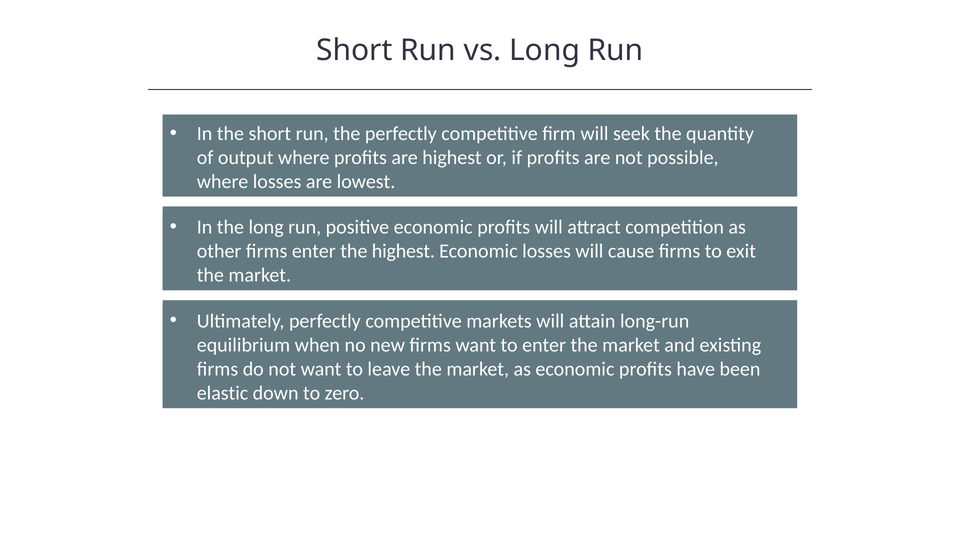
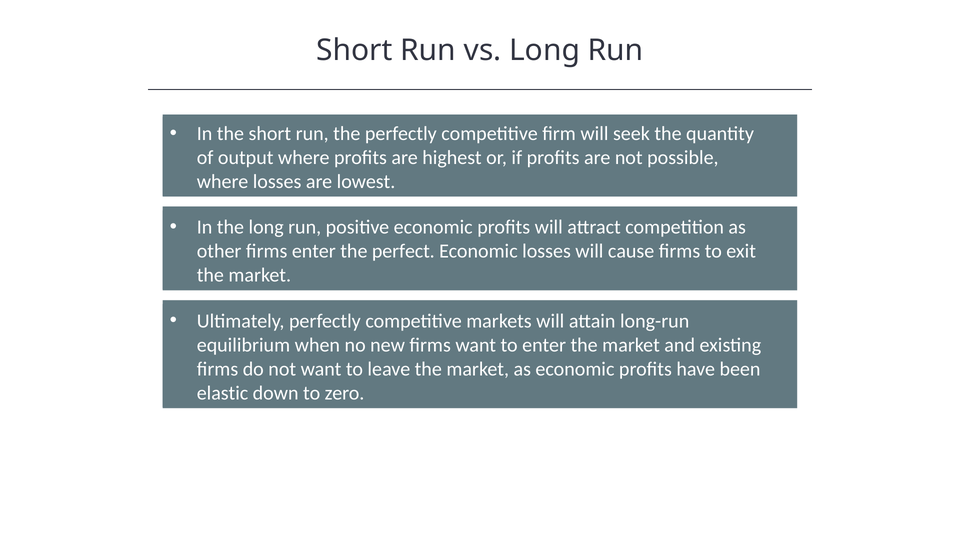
the highest: highest -> perfect
